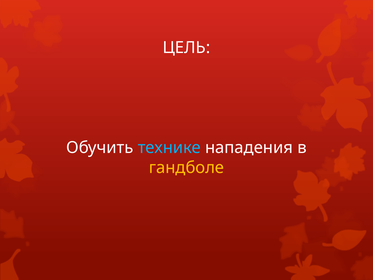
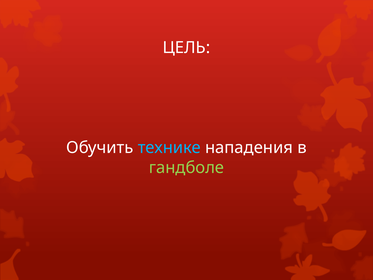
гандболе colour: yellow -> light green
